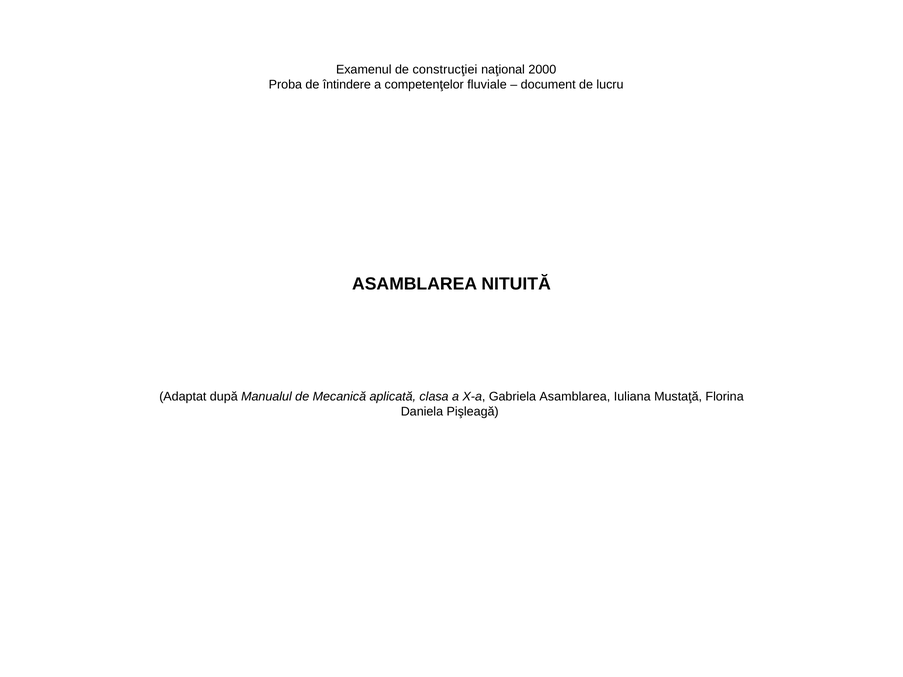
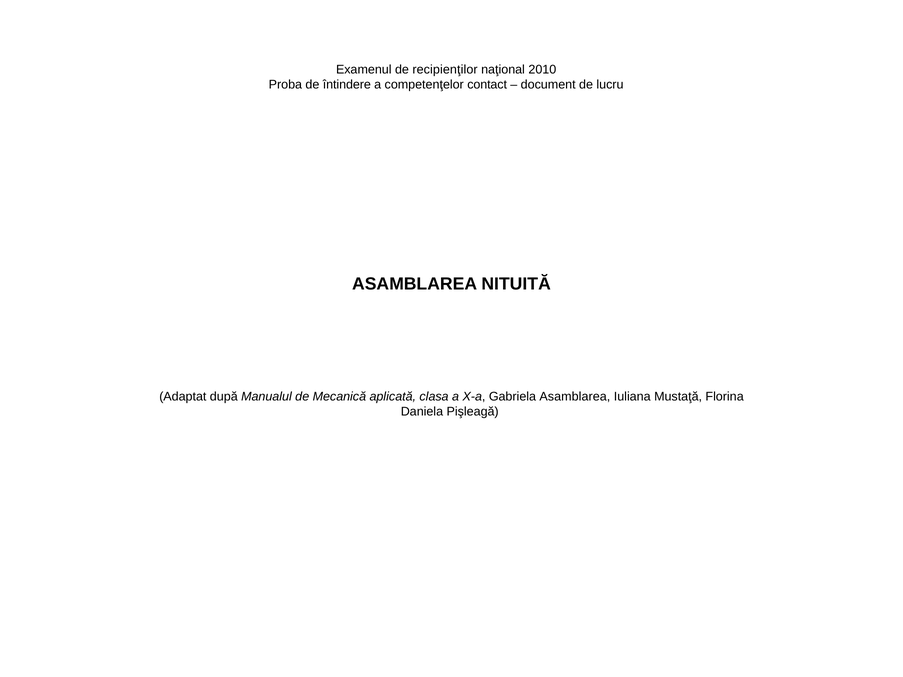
construcţiei: construcţiei -> recipienţilor
2000: 2000 -> 2010
fluviale: fluviale -> contact
